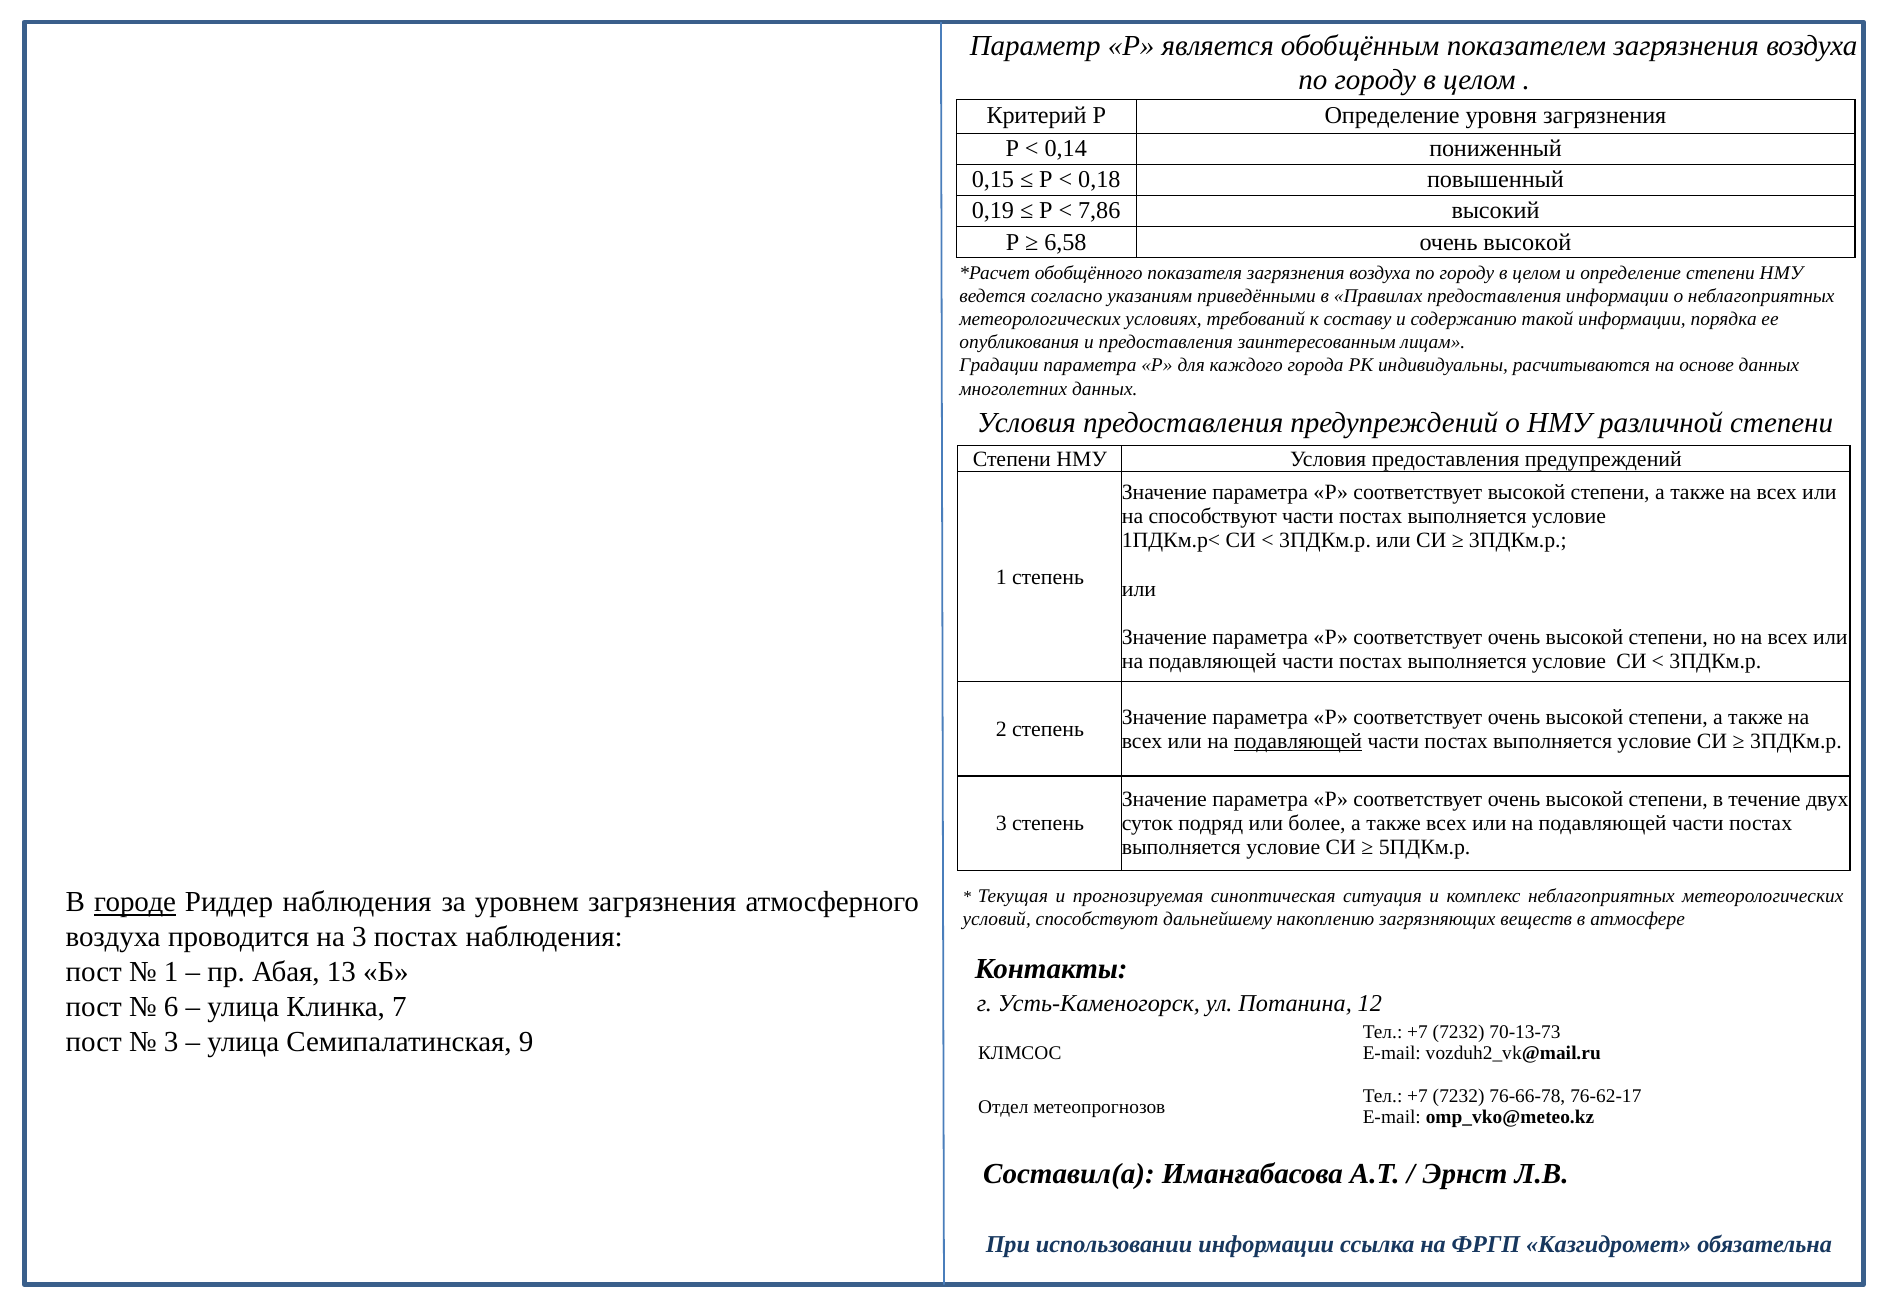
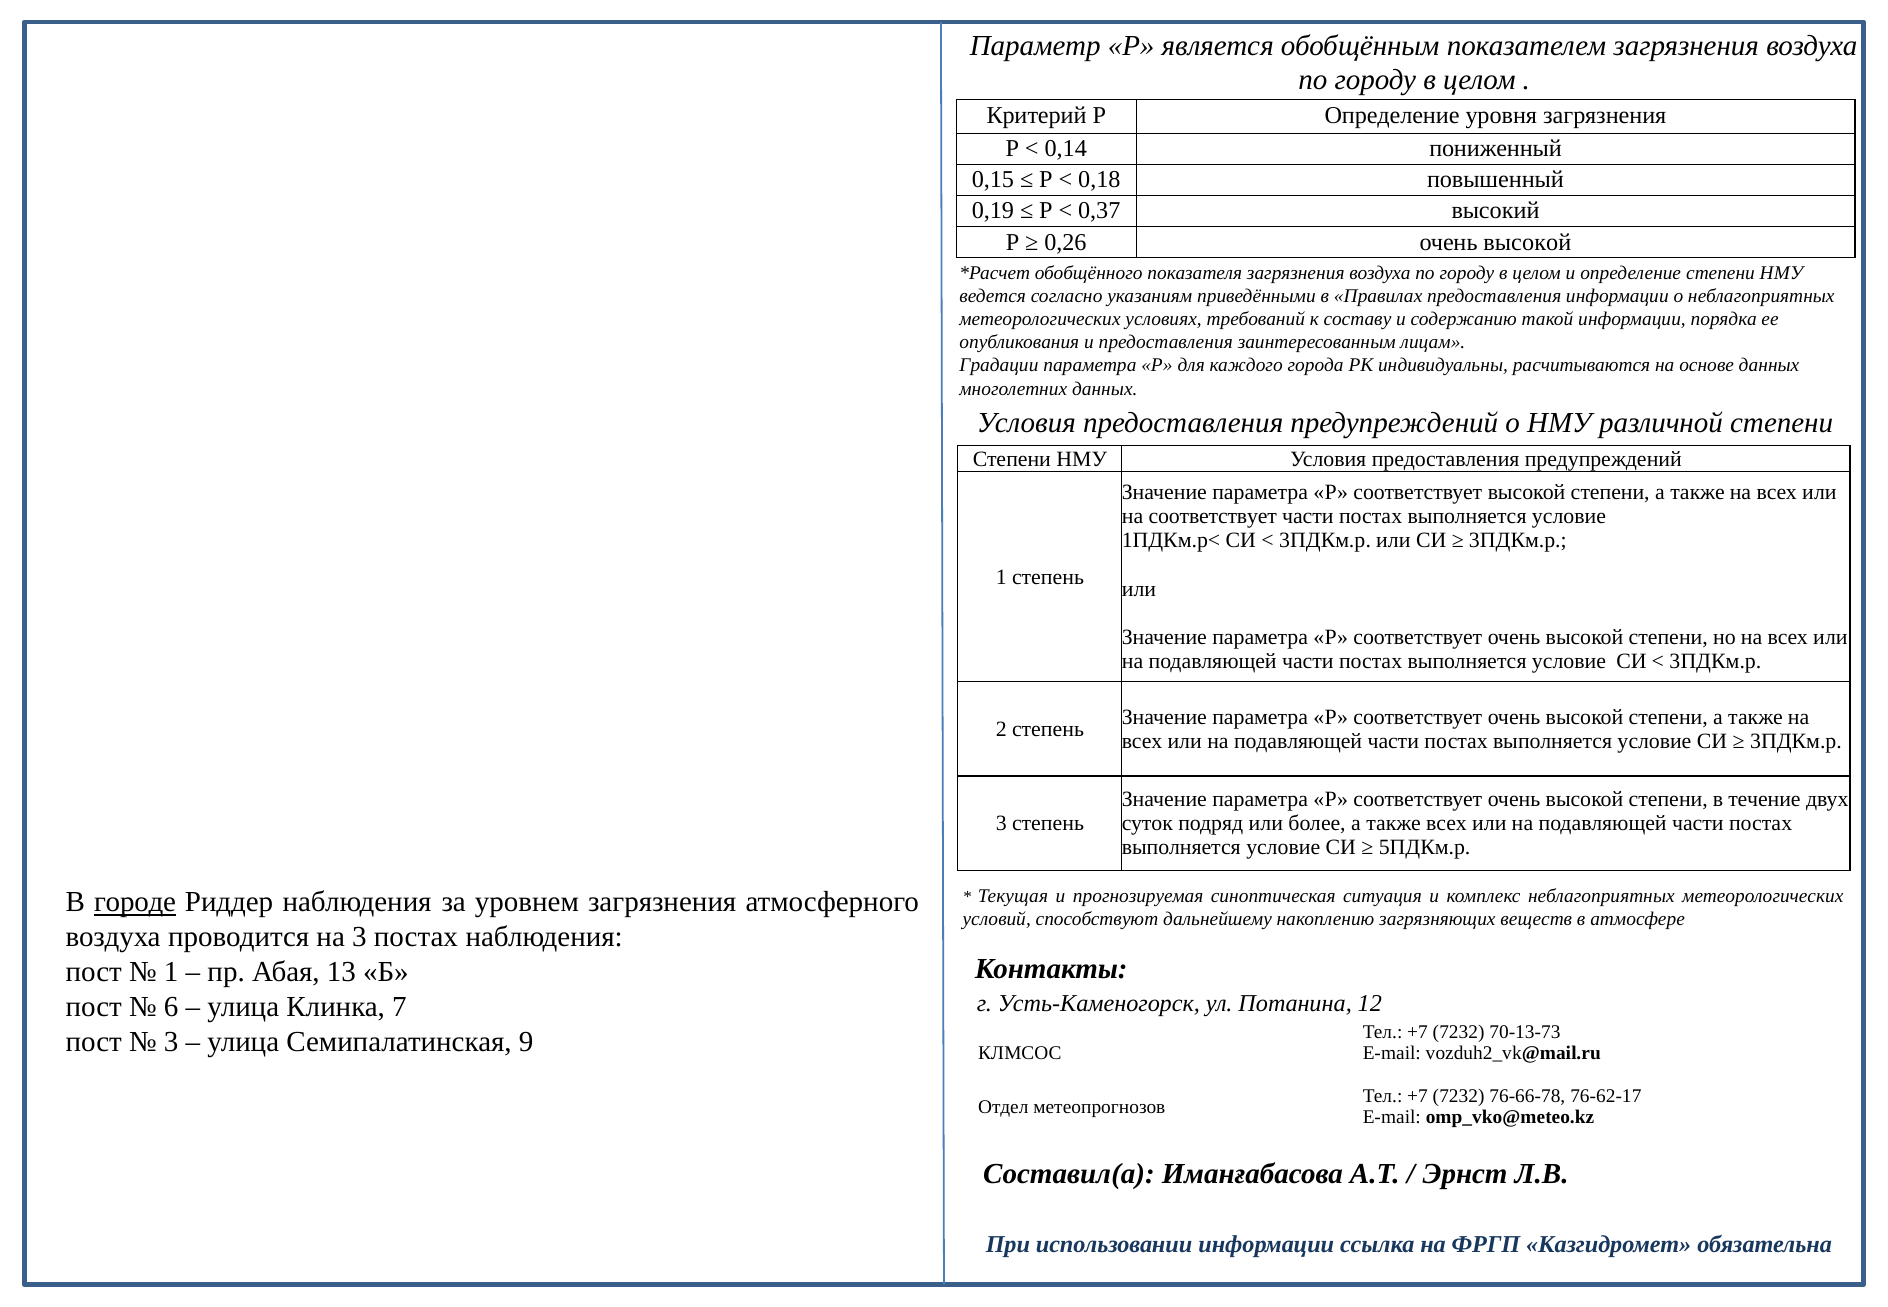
7,86: 7,86 -> 0,37
6,58: 6,58 -> 0,26
на способствуют: способствуют -> соответствует
подавляющей at (1298, 741) underline: present -> none
